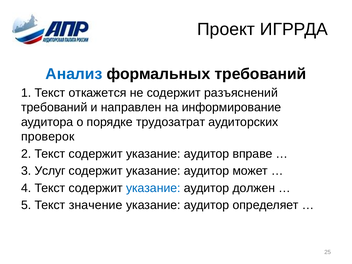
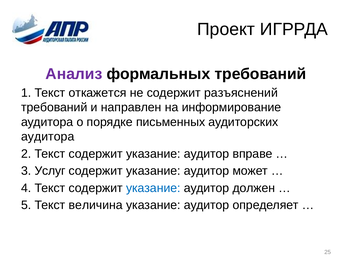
Анализ colour: blue -> purple
трудозатрат: трудозатрат -> письменных
проверок at (48, 137): проверок -> аудитора
значение: значение -> величина
